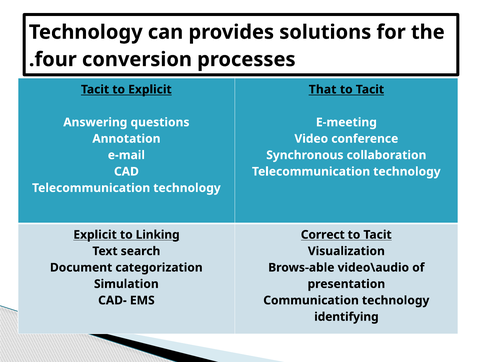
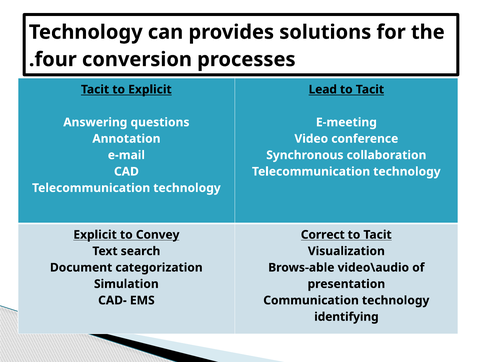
That: That -> Lead
Linking: Linking -> Convey
